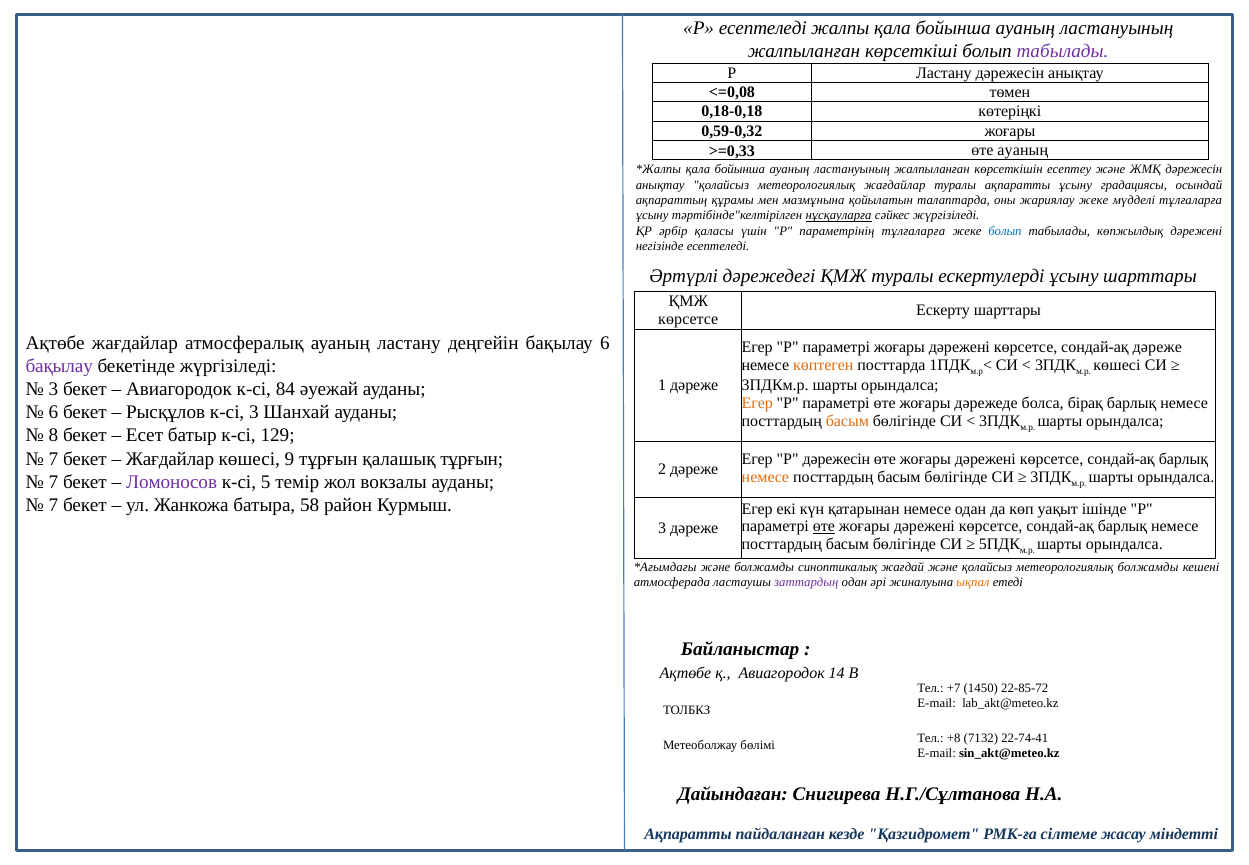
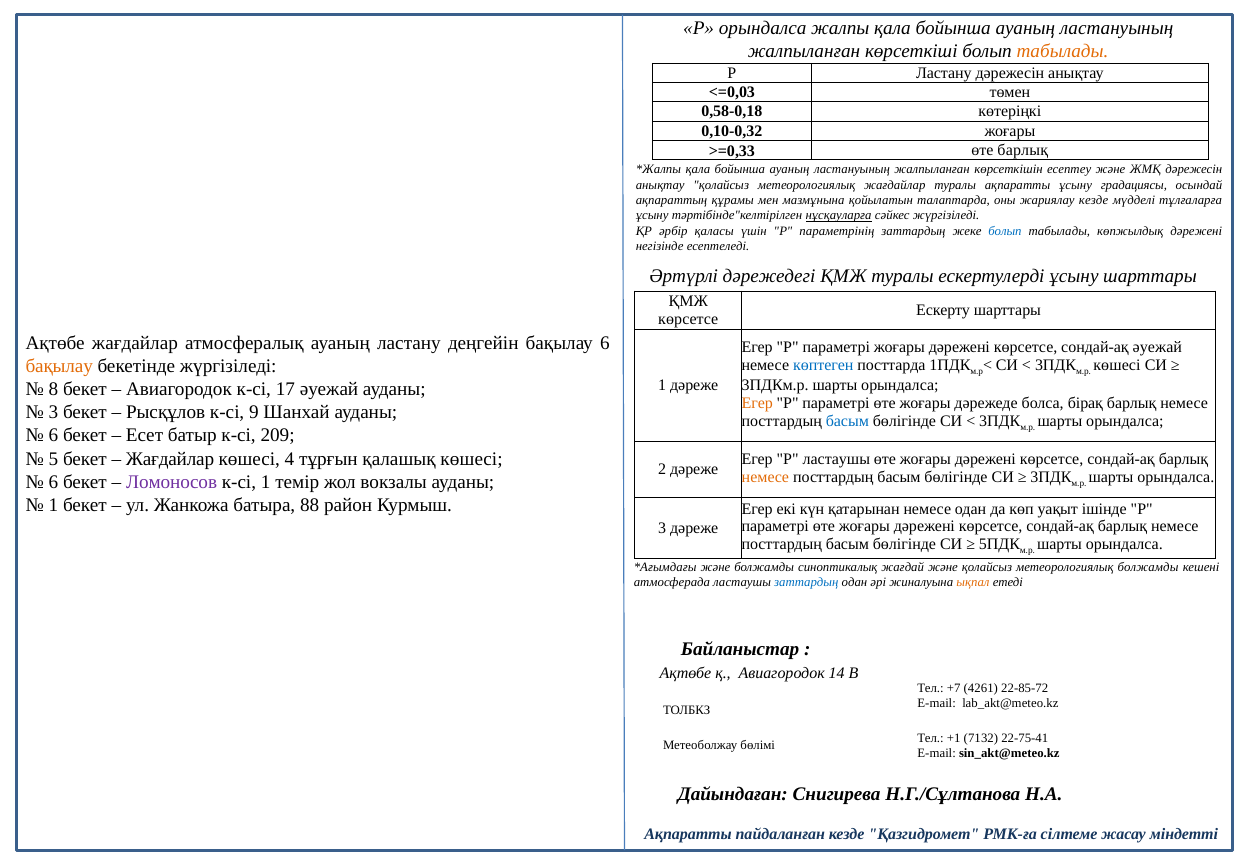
Р есептеледі: есептеледі -> орындалса
табылады at (1063, 51) colour: purple -> orange
<=0,08: <=0,08 -> <=0,03
0,18-0,18: 0,18-0,18 -> 0,58-0,18
0,59-0,32: 0,59-0,32 -> 0,10-0,32
өте ауаның: ауаның -> барлық
жариялау жеке: жеке -> кезде
параметрінің тұлғаларға: тұлғаларға -> заттардың
сондай-ақ дәреже: дәреже -> әуежай
бақылау at (59, 366) colour: purple -> orange
көптеген colour: orange -> blue
3 at (53, 389): 3 -> 8
84: 84 -> 17
6 at (53, 412): 6 -> 3
к-сі 3: 3 -> 9
басым at (847, 421) colour: orange -> blue
8 at (53, 435): 8 -> 6
129: 129 -> 209
7 at (53, 459): 7 -> 5
9: 9 -> 4
қалашық тұрғын: тұрғын -> көшесі
Р дәрежесін: дәрежесін -> ластаушы
7 at (53, 482): 7 -> 6
к-сі 5: 5 -> 1
7 at (53, 505): 7 -> 1
58: 58 -> 88
өте at (824, 526) underline: present -> none
заттардың at (806, 582) colour: purple -> blue
1450: 1450 -> 4261
+8: +8 -> +1
22-74-41: 22-74-41 -> 22-75-41
